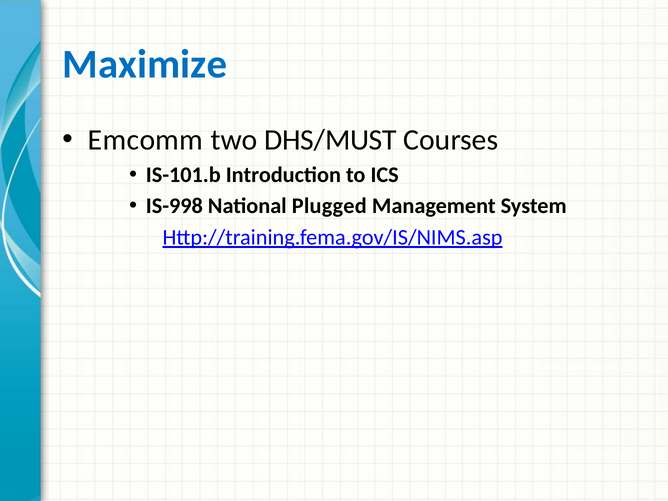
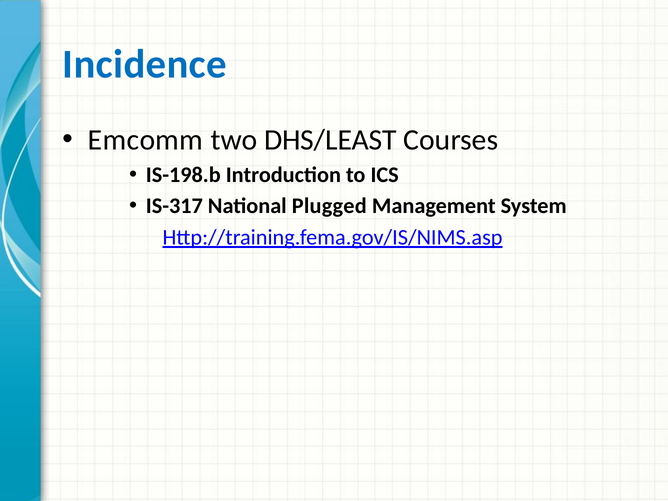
Maximize: Maximize -> Incidence
DHS/MUST: DHS/MUST -> DHS/LEAST
IS-101.b: IS-101.b -> IS-198.b
IS-998: IS-998 -> IS-317
